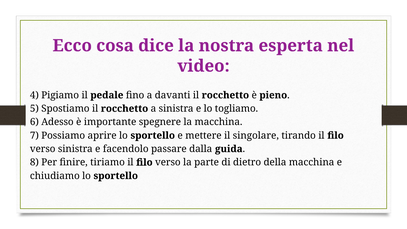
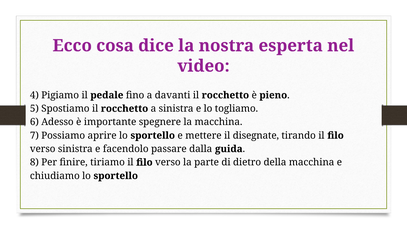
singolare: singolare -> disegnate
